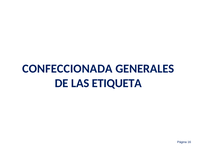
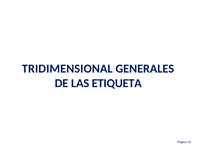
CONFECCIONADA: CONFECCIONADA -> TRIDIMENSIONAL
